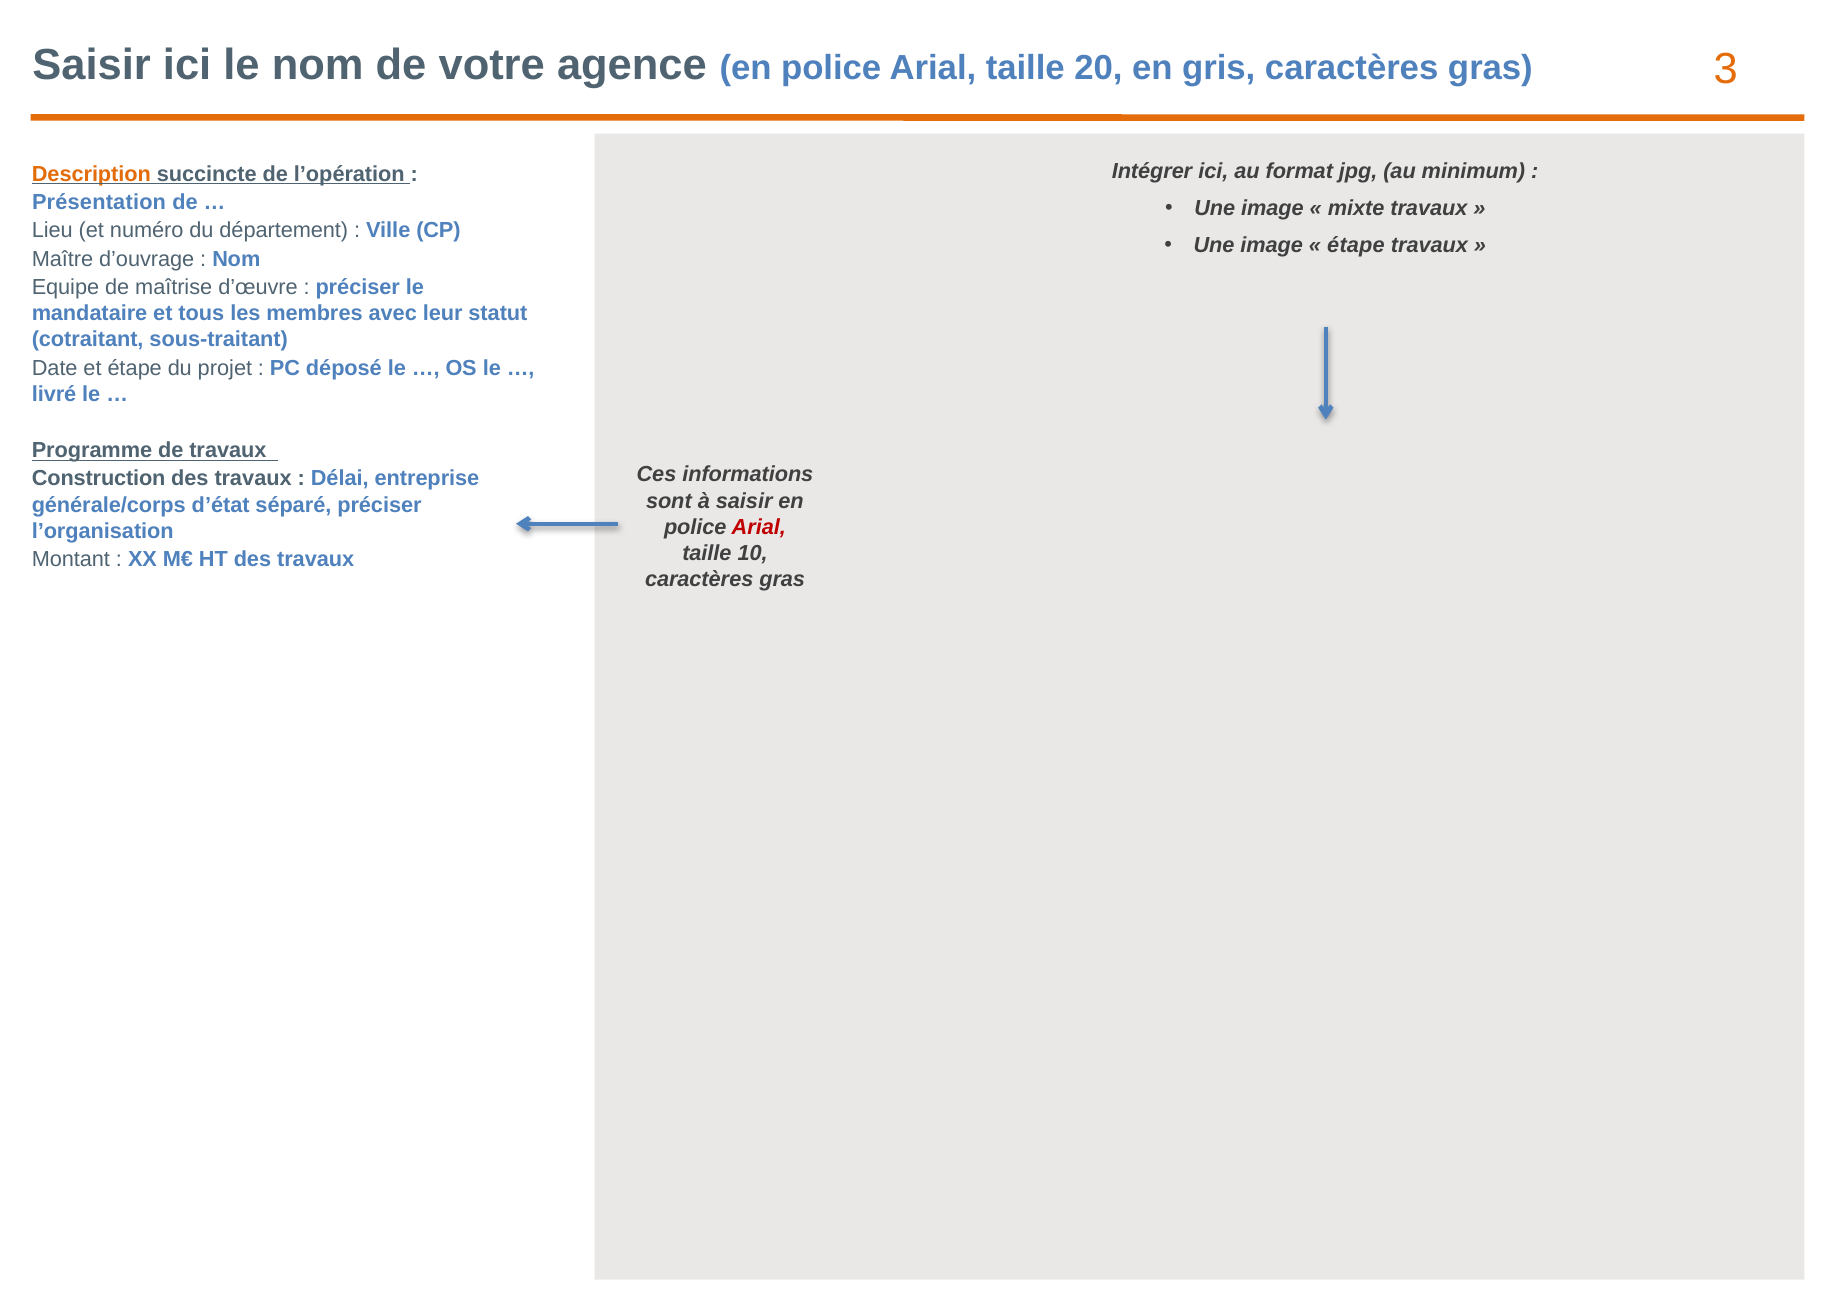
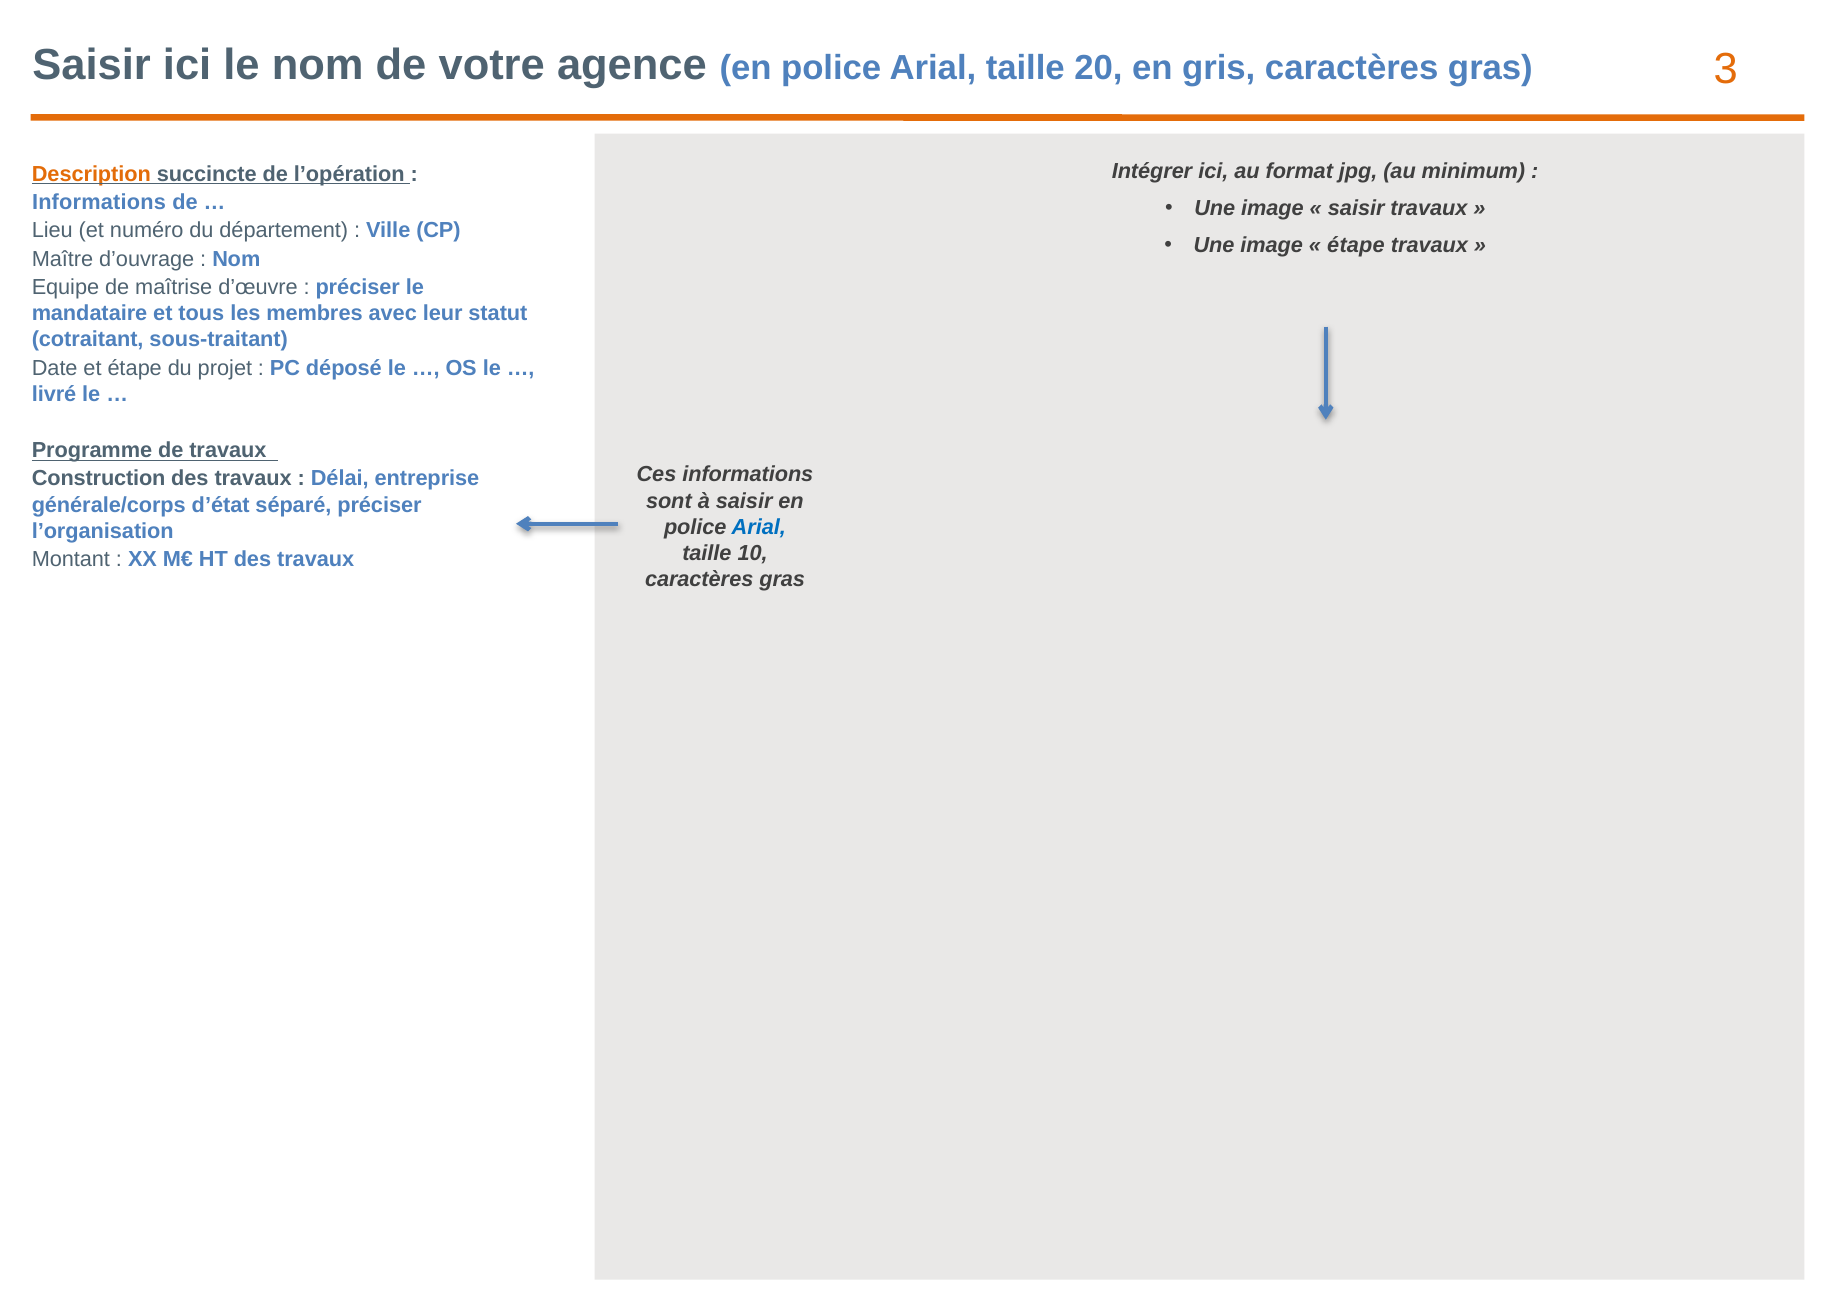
Présentation at (99, 202): Présentation -> Informations
mixte at (1356, 209): mixte -> saisir
Arial at (759, 527) colour: red -> blue
